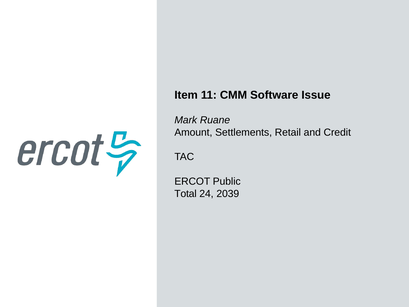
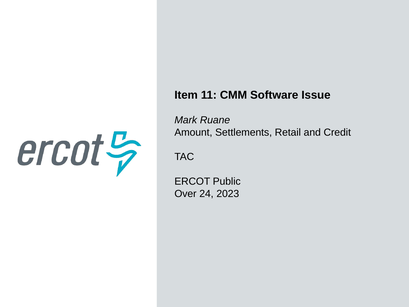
Total: Total -> Over
2039: 2039 -> 2023
